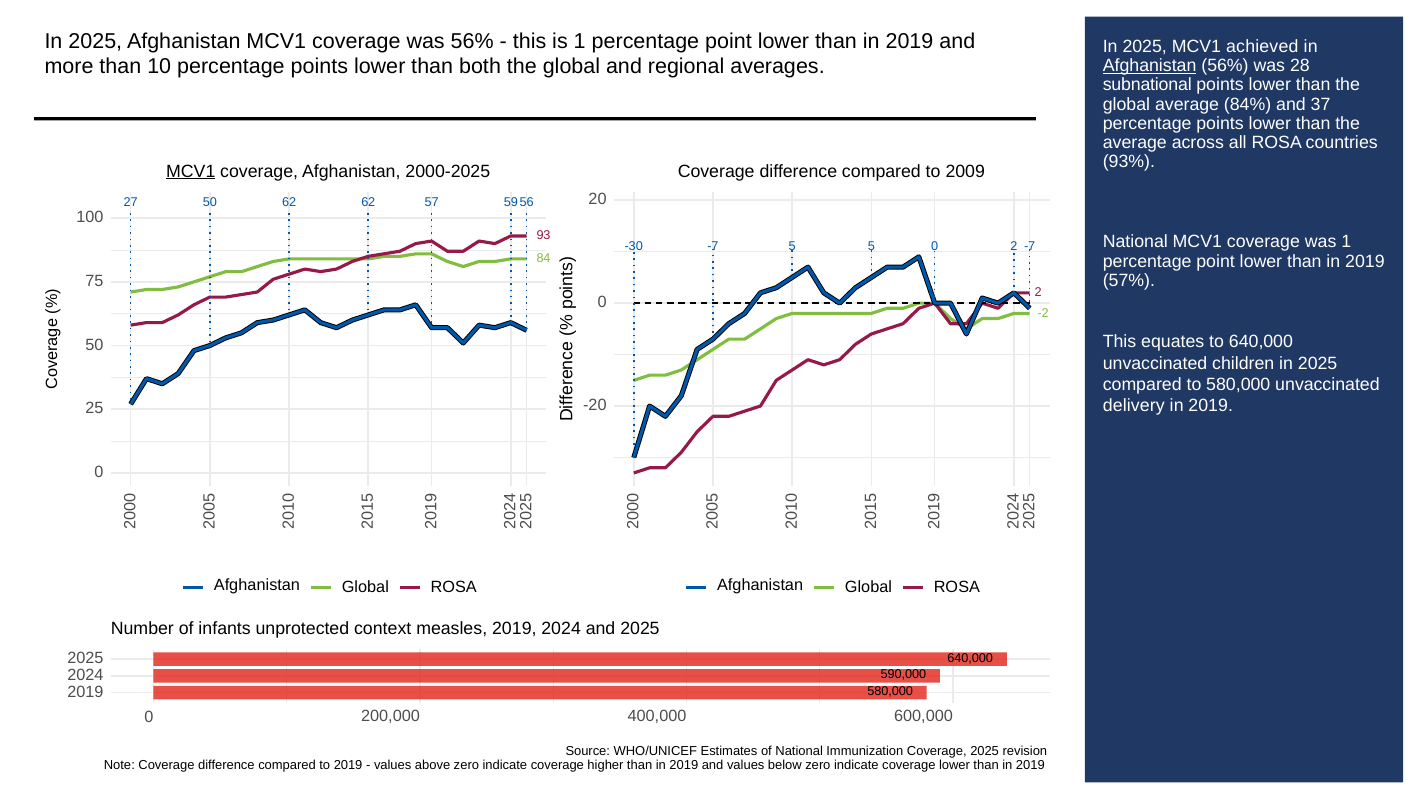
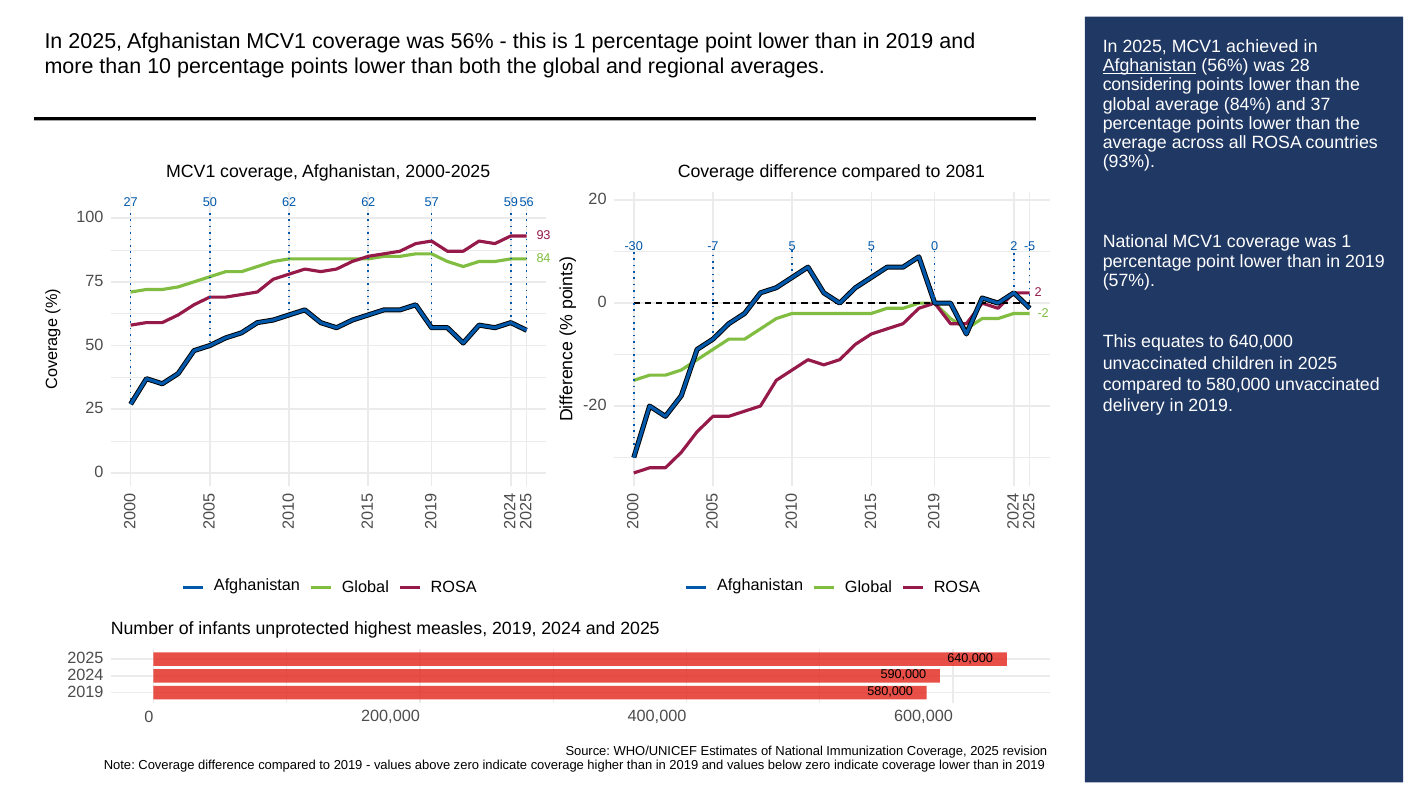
subnational: subnational -> considering
MCV1 at (191, 171) underline: present -> none
2009: 2009 -> 2081
2 -7: -7 -> -5
context: context -> highest
